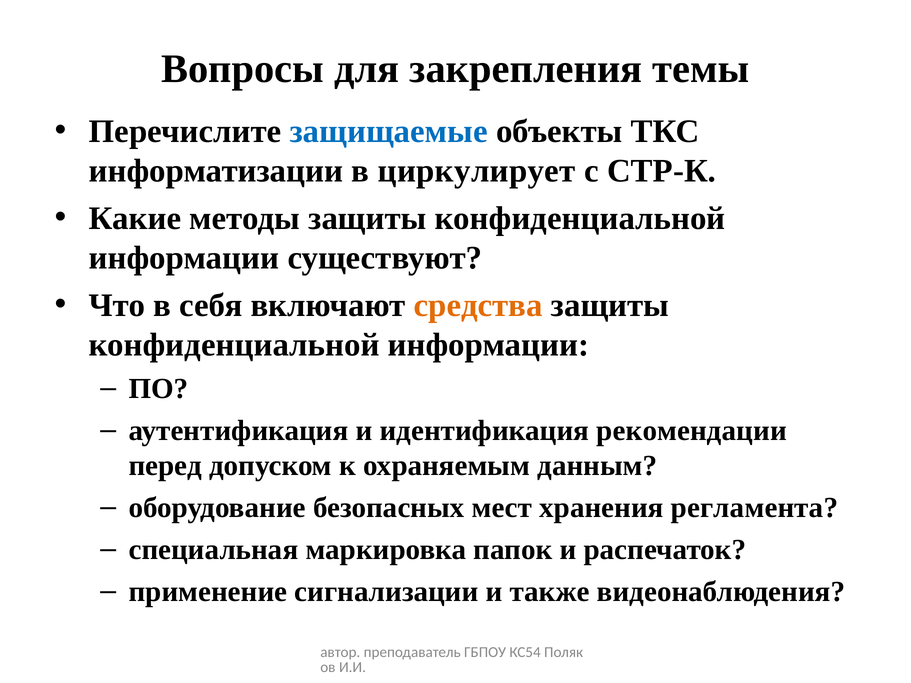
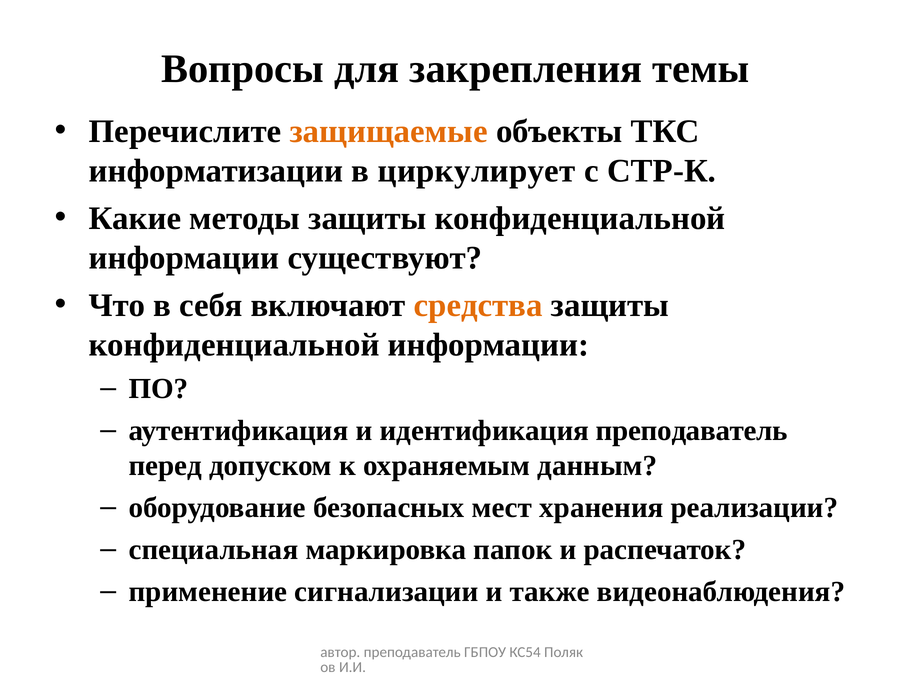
защищаемые colour: blue -> orange
идентификация рекомендации: рекомендации -> преподаватель
регламента: регламента -> реализации
